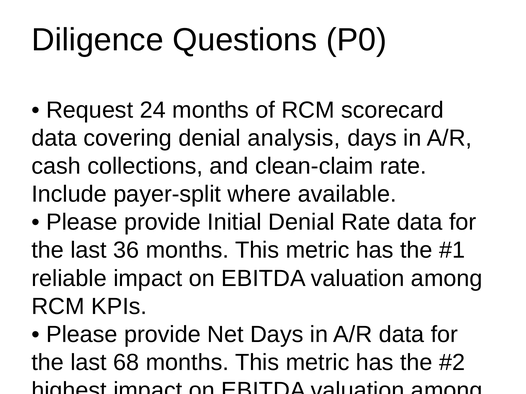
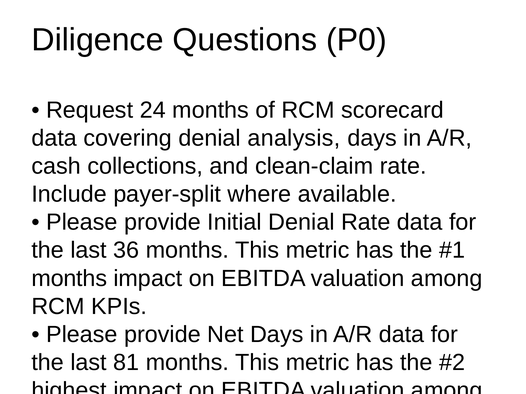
reliable at (69, 279): reliable -> months
68: 68 -> 81
